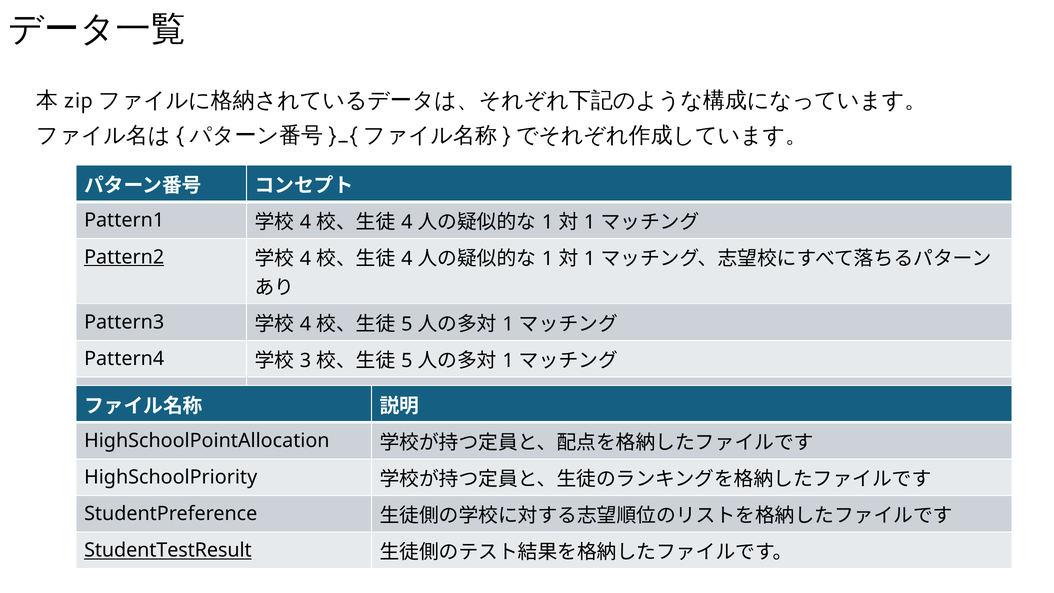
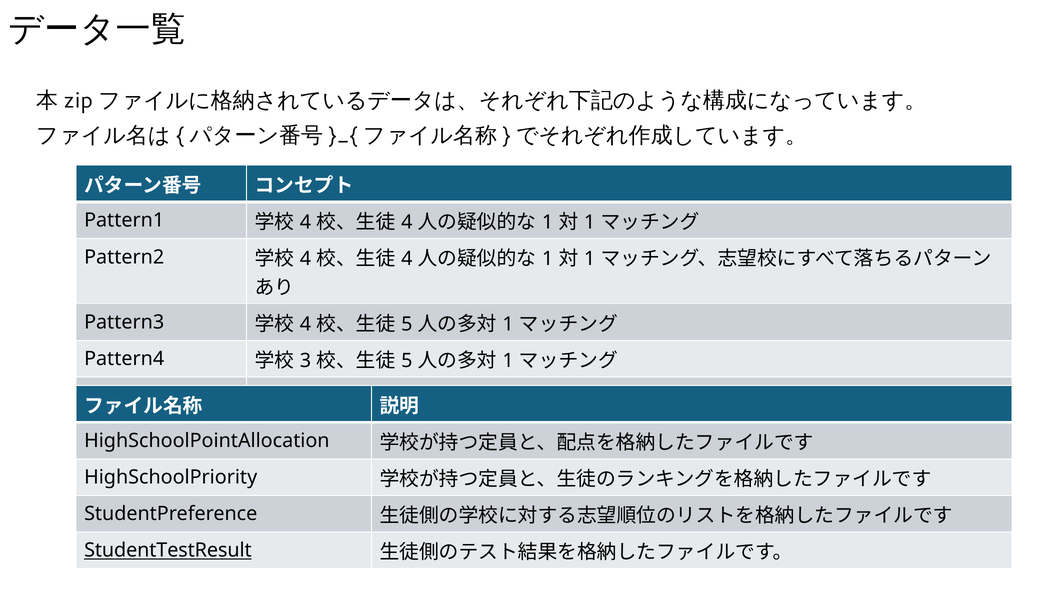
Pattern2 underline: present -> none
